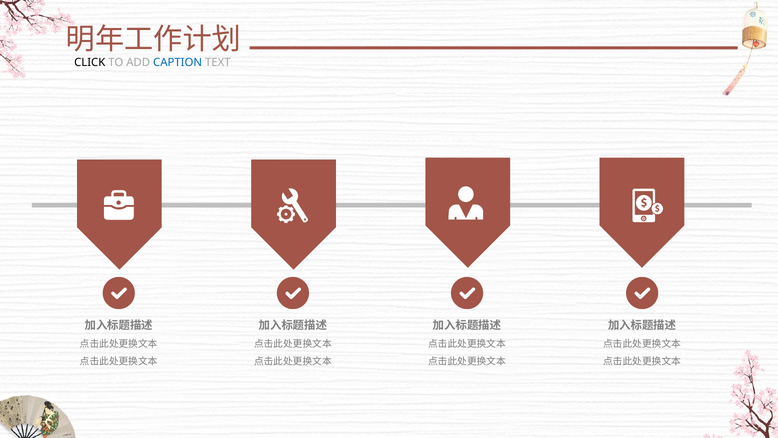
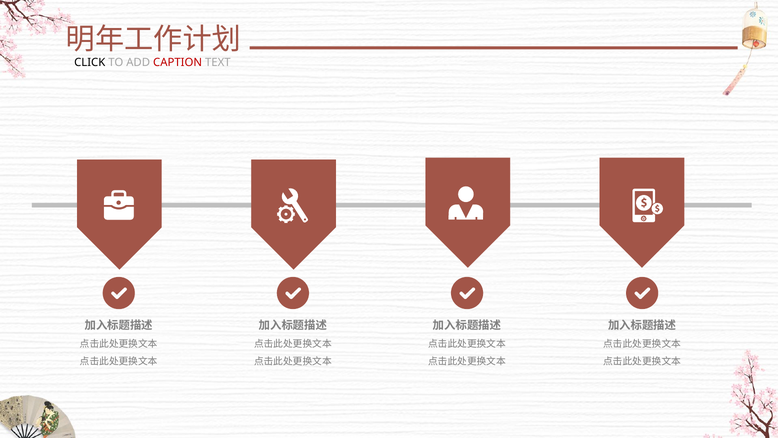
CAPTION colour: blue -> red
